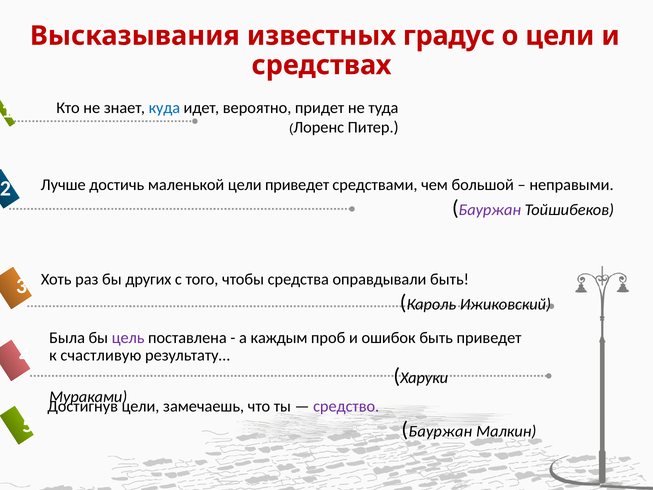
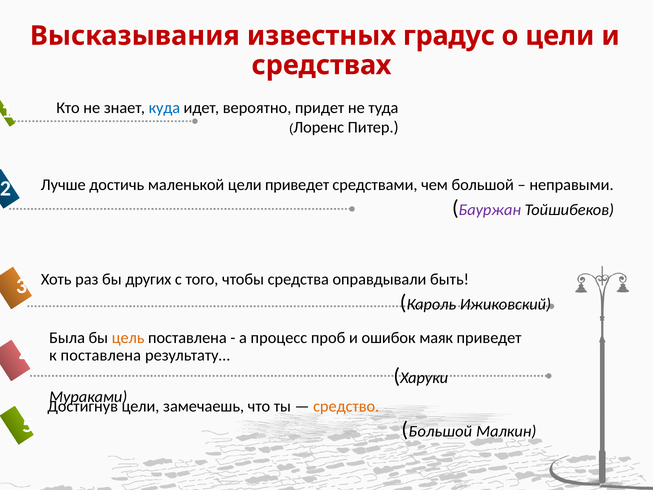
цель colour: purple -> orange
каждым: каждым -> процесс
ошибок быть: быть -> маяк
к счастливую: счастливую -> поставлена
средство colour: purple -> orange
Бауржан at (440, 431): Бауржан -> Большой
